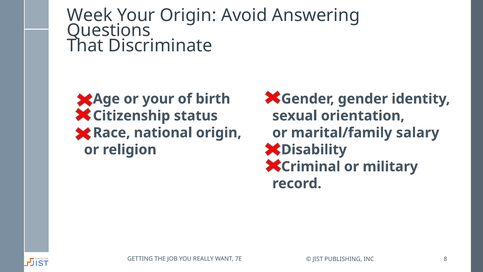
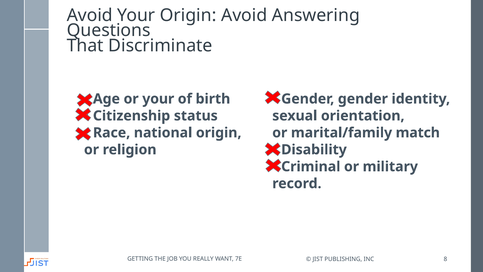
Week at (90, 15): Week -> Avoid
salary: salary -> match
